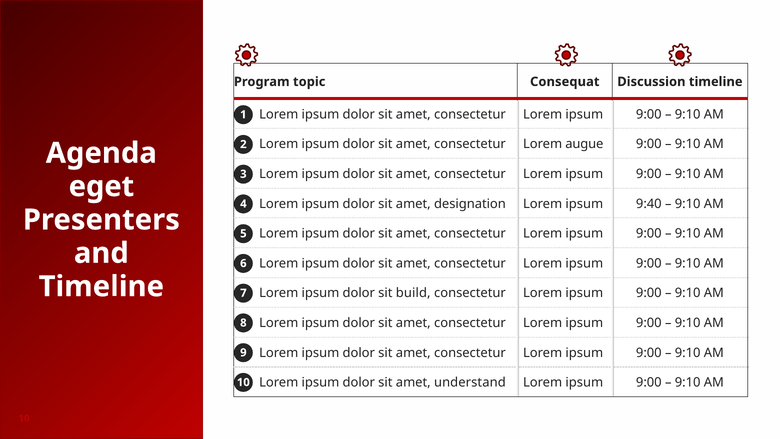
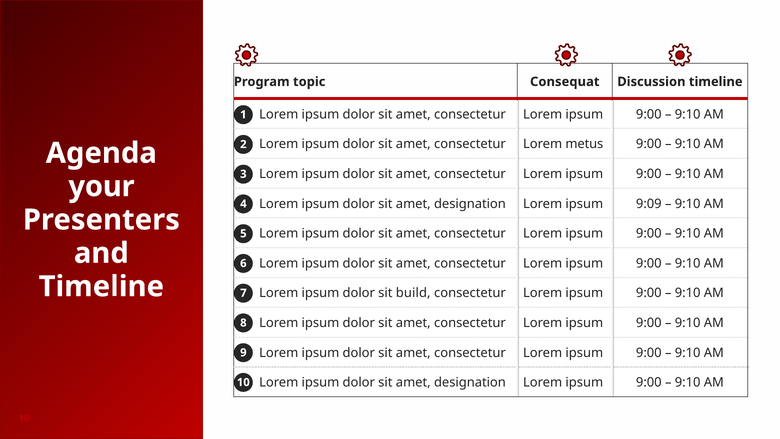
augue: augue -> metus
eget: eget -> your
9:40: 9:40 -> 9:09
understand at (470, 382): understand -> designation
